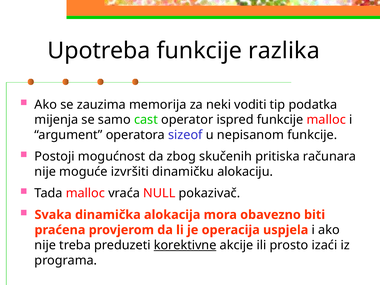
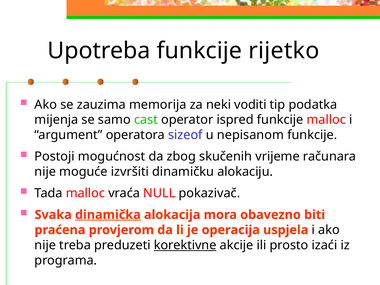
razlika: razlika -> rijetko
pritiska: pritiska -> vrijeme
dinamička underline: none -> present
